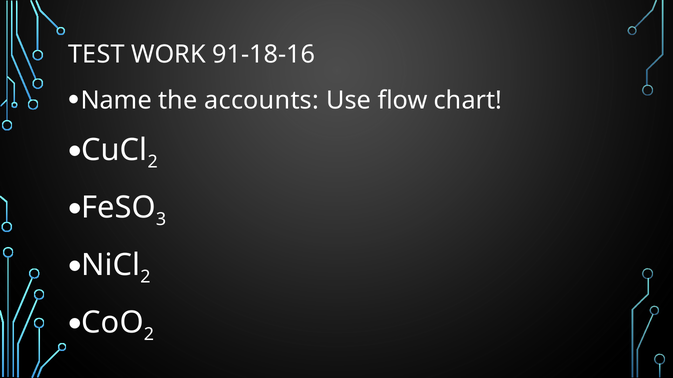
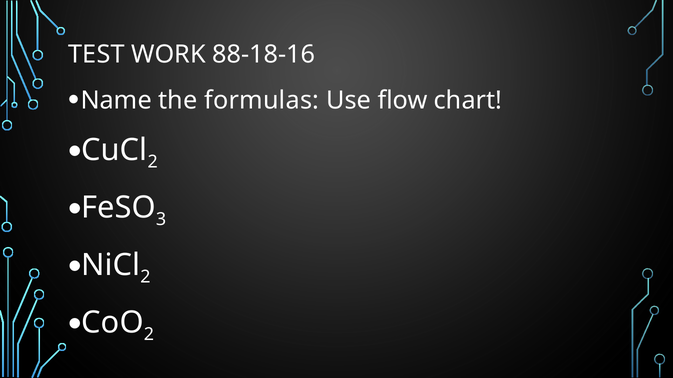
91-18-16: 91-18-16 -> 88-18-16
accounts: accounts -> formulas
